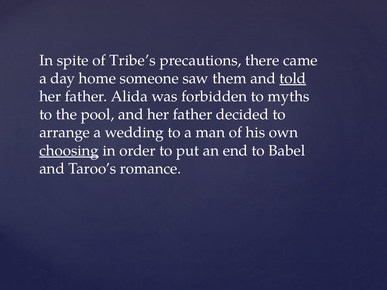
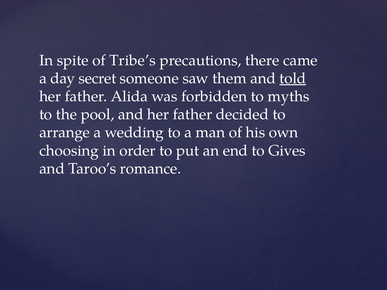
home: home -> secret
choosing underline: present -> none
Babel: Babel -> Gives
